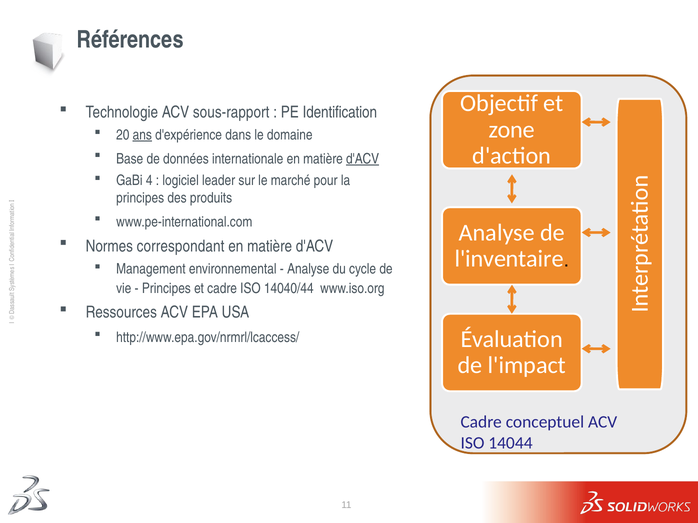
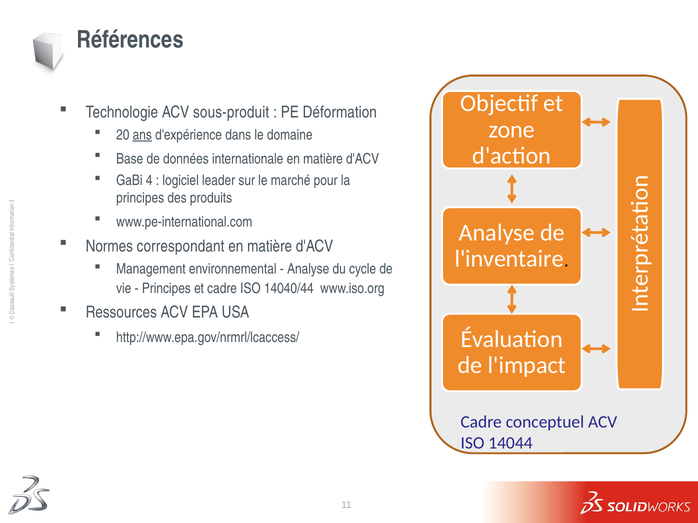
sous-rapport: sous-rapport -> sous-produit
Identification: Identification -> Déformation
d'ACV at (363, 159) underline: present -> none
